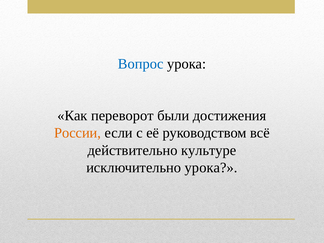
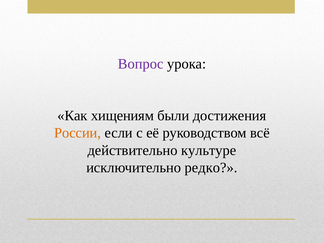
Вопрос colour: blue -> purple
переворот: переворот -> хищениям
исключительно урока: урока -> редко
